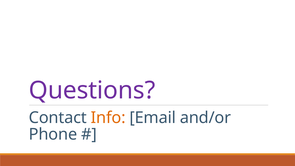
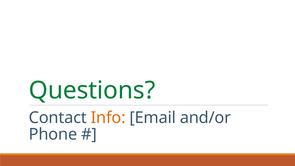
Questions colour: purple -> green
